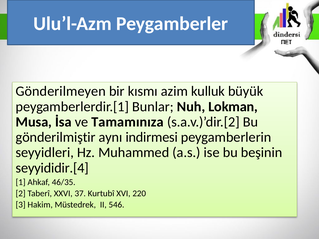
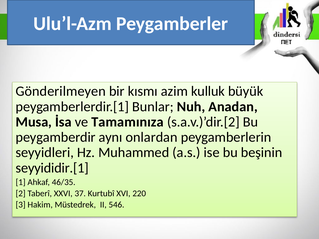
Lokman: Lokman -> Anadan
gönderilmiştir: gönderilmiştir -> peygamberdir
indirmesi: indirmesi -> onlardan
seyyididir.[4: seyyididir.[4 -> seyyididir.[1
